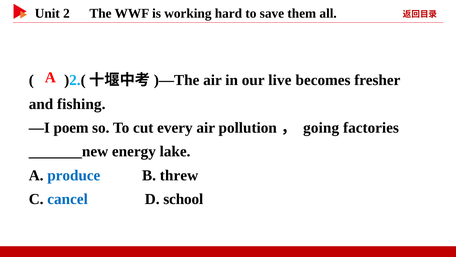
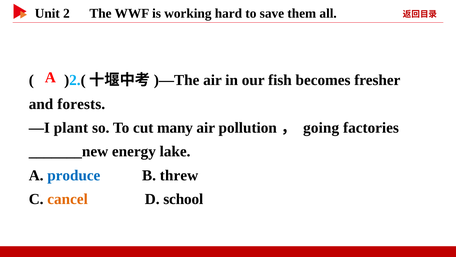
live: live -> fish
fishing: fishing -> forests
poem: poem -> plant
every: every -> many
cancel colour: blue -> orange
